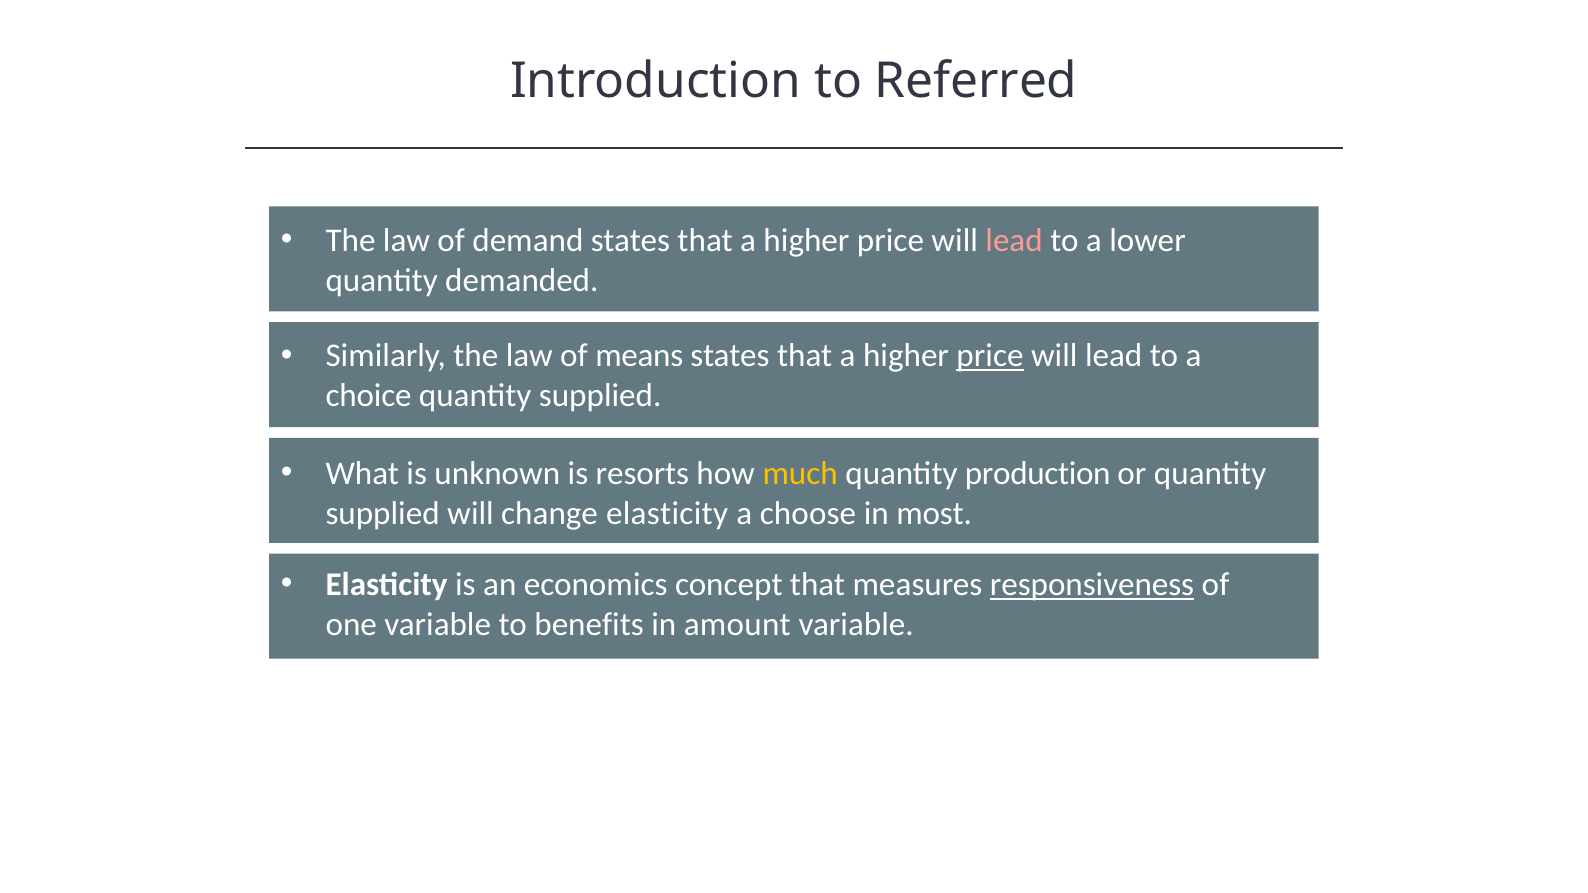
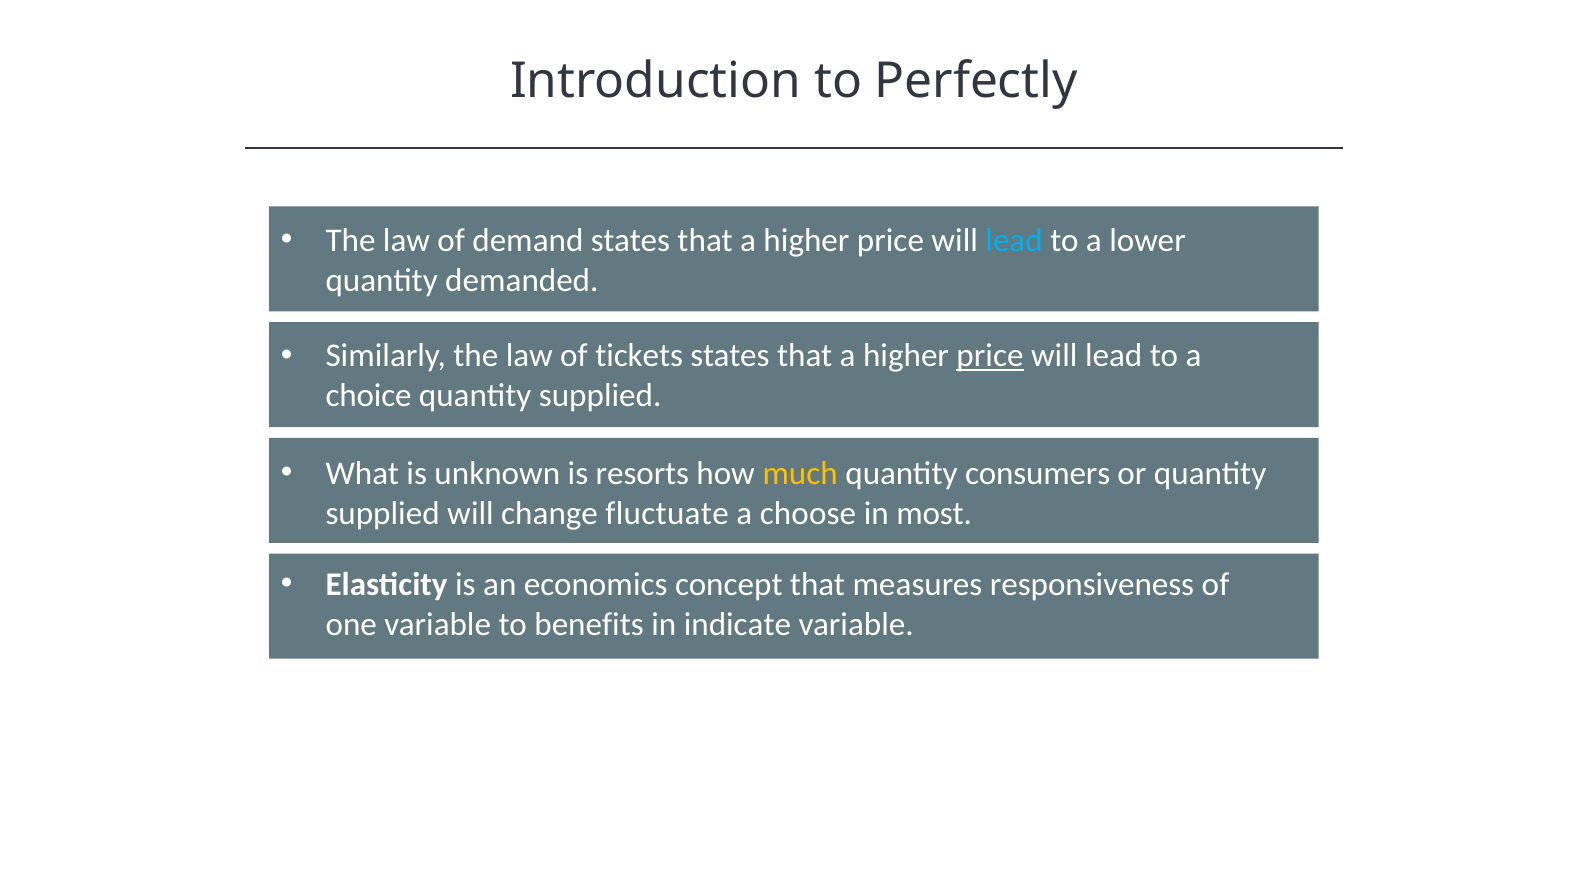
Referred: Referred -> Perfectly
lead at (1014, 241) colour: pink -> light blue
means: means -> tickets
production: production -> consumers
change elasticity: elasticity -> fluctuate
responsiveness underline: present -> none
amount: amount -> indicate
